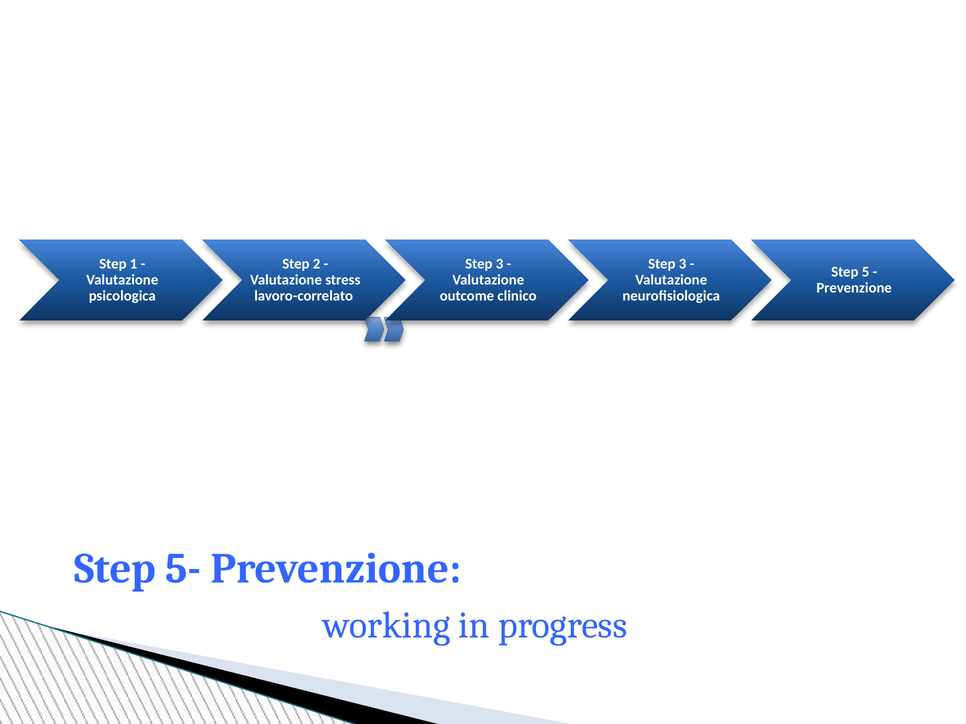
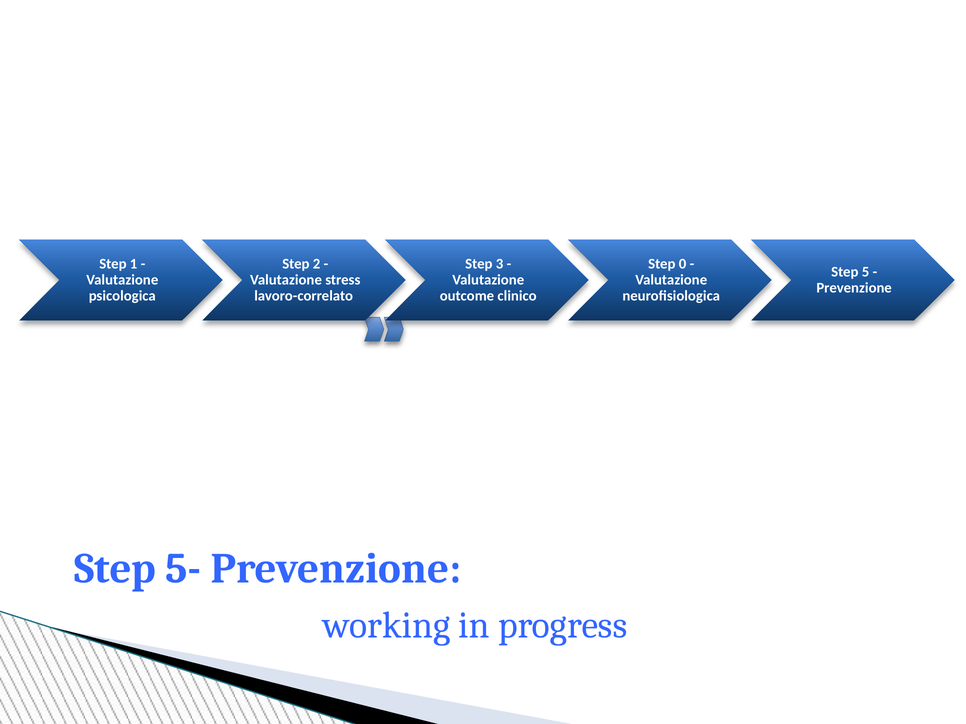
3 at (683, 264): 3 -> 0
